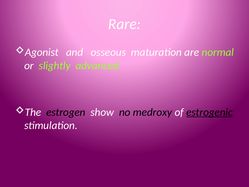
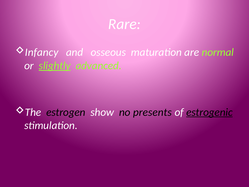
Agonist: Agonist -> Infancy
slightly underline: none -> present
medroxy: medroxy -> presents
